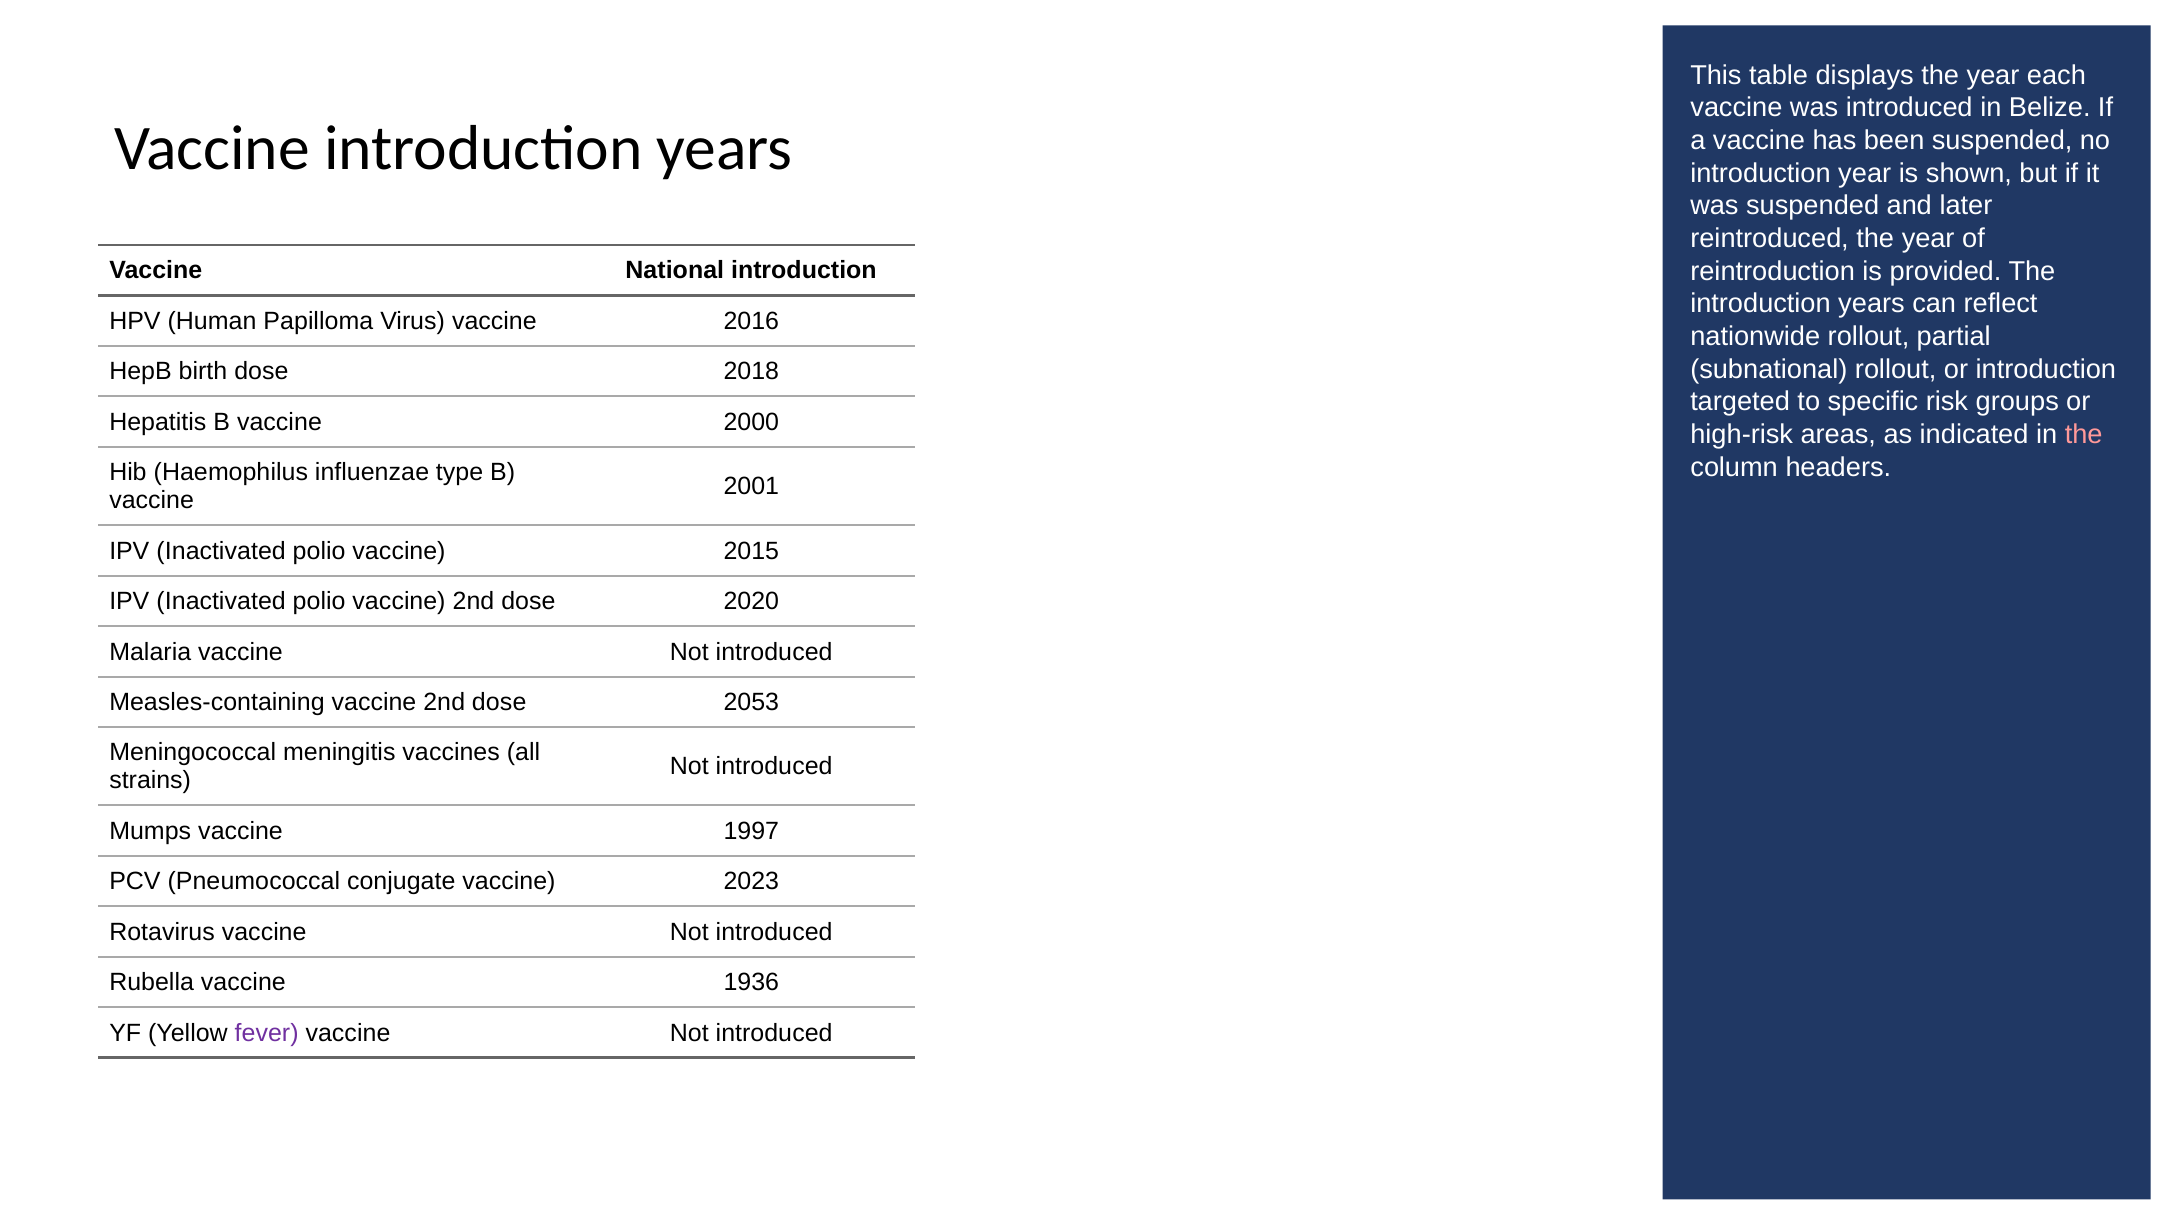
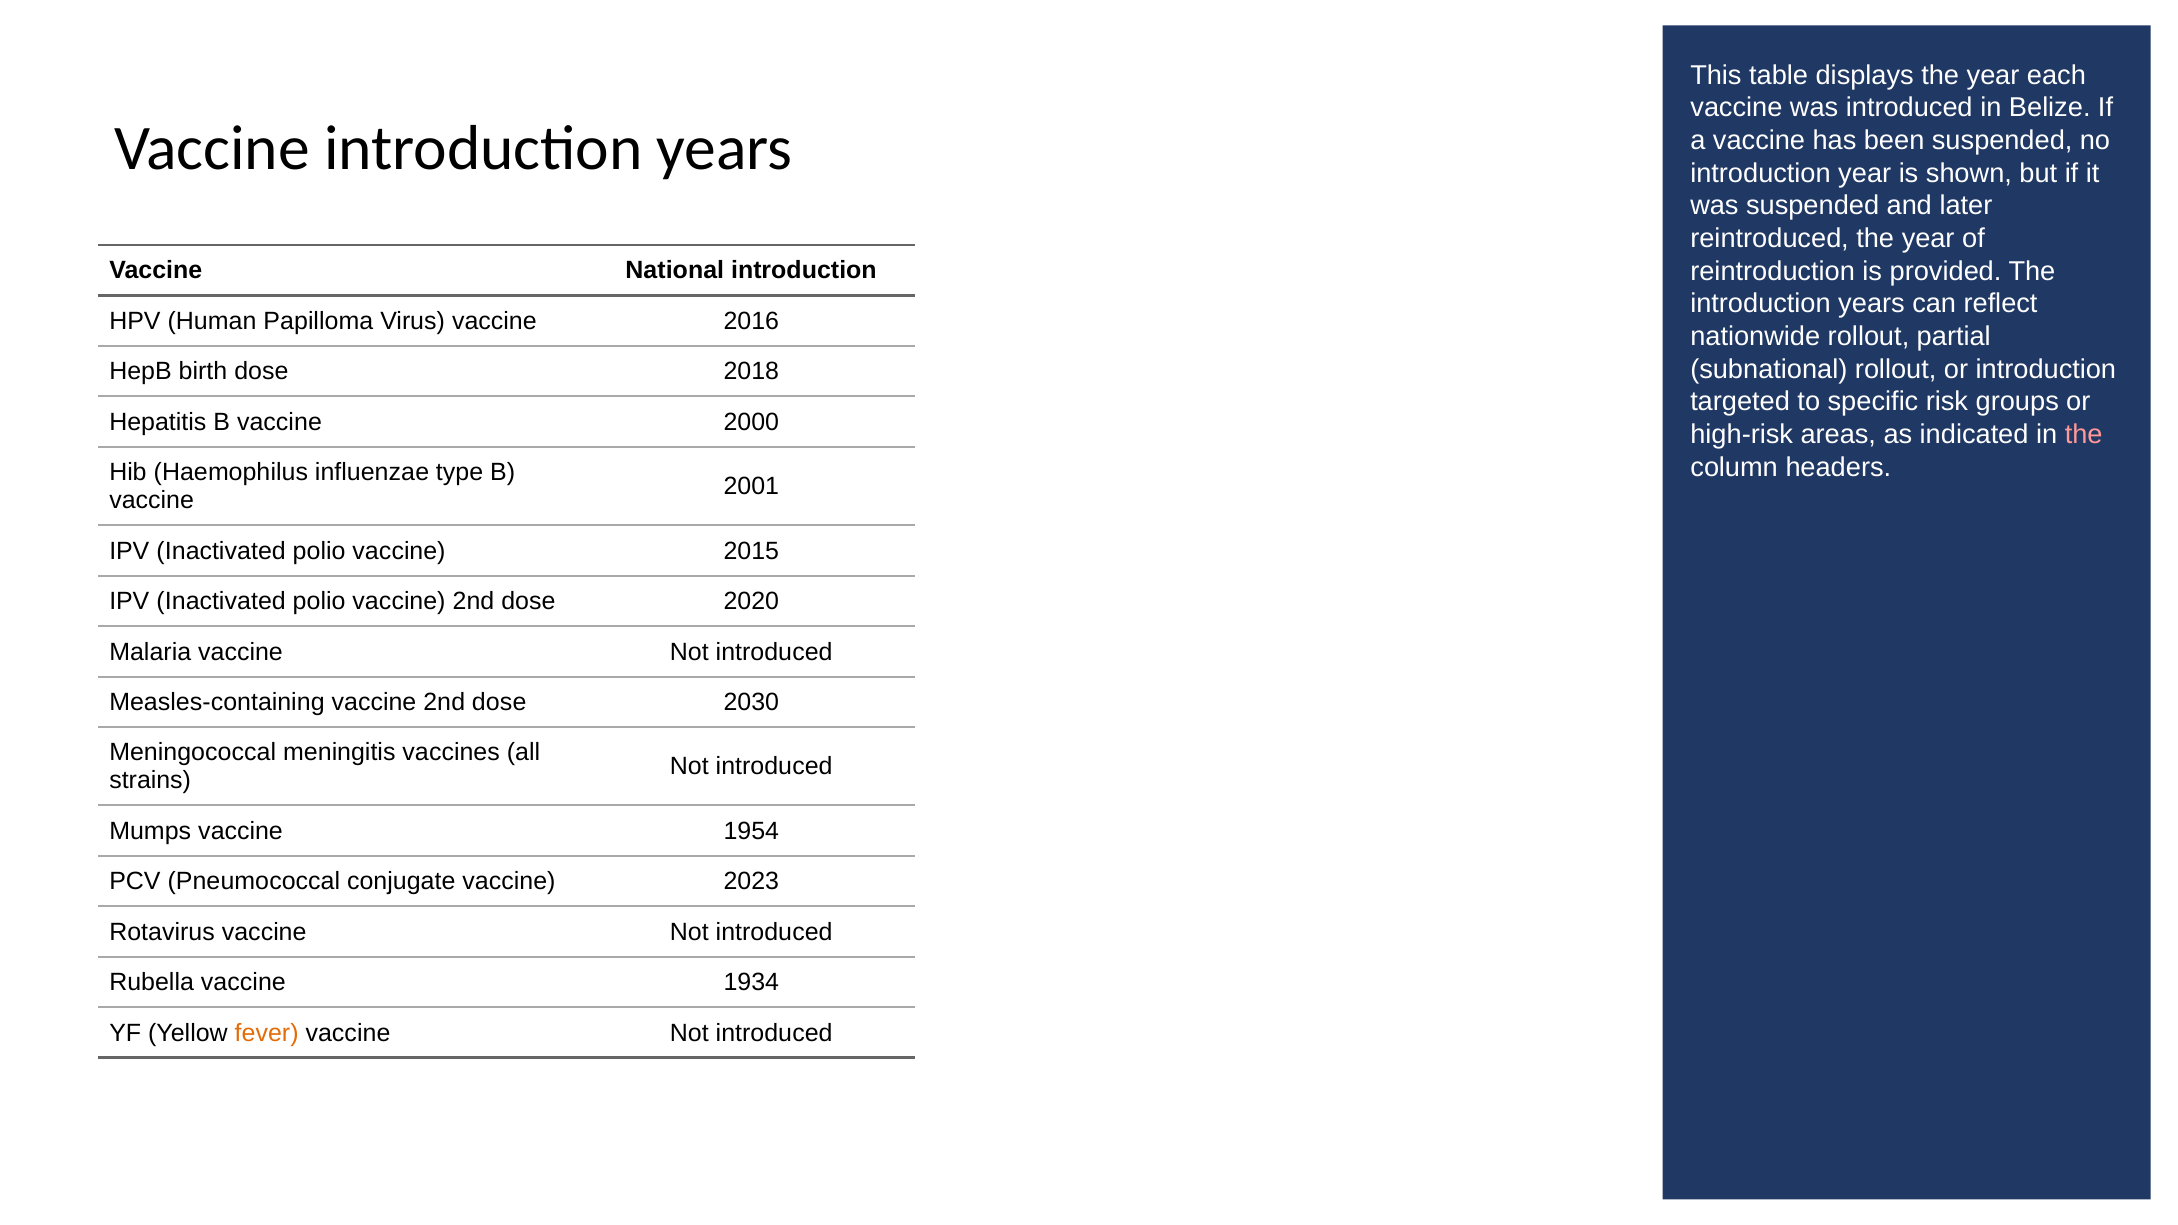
2053: 2053 -> 2030
1997: 1997 -> 1954
1936: 1936 -> 1934
fever colour: purple -> orange
